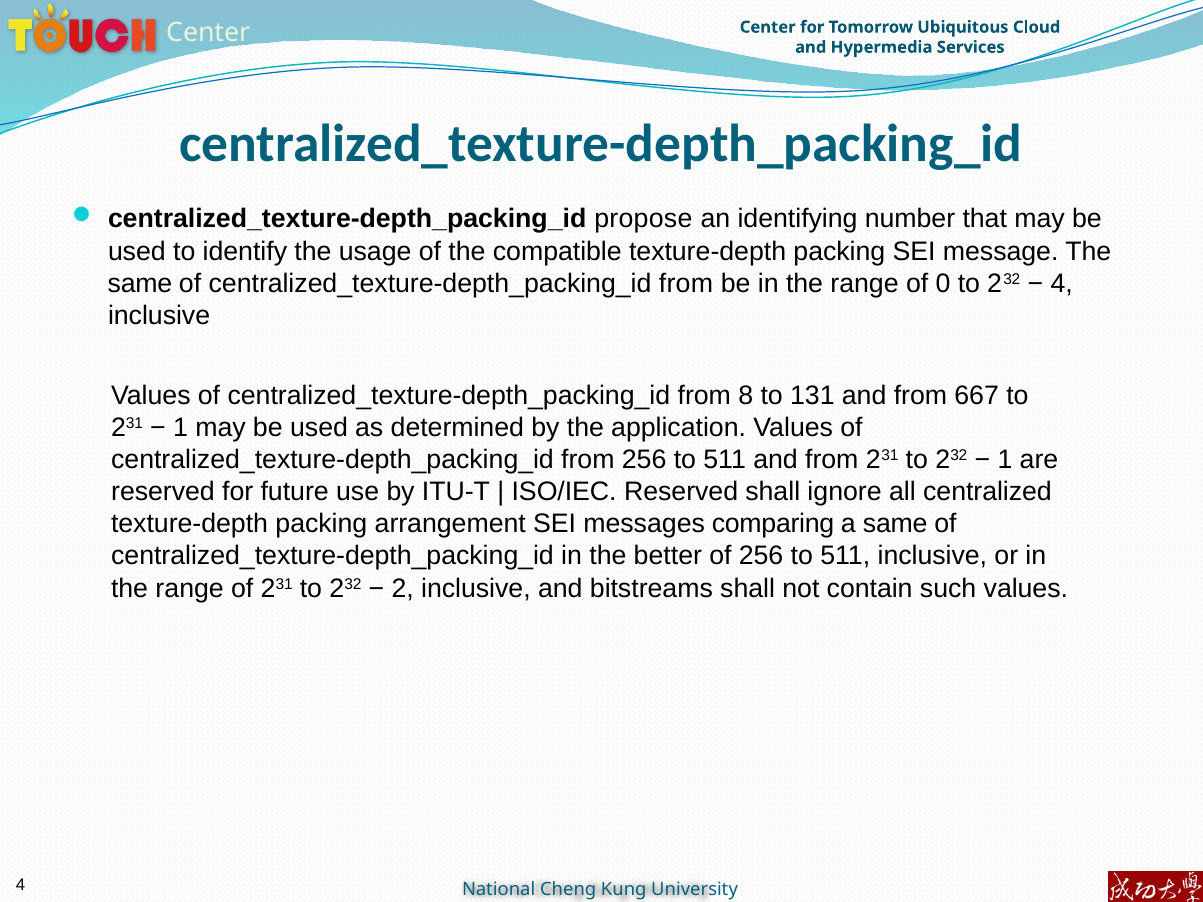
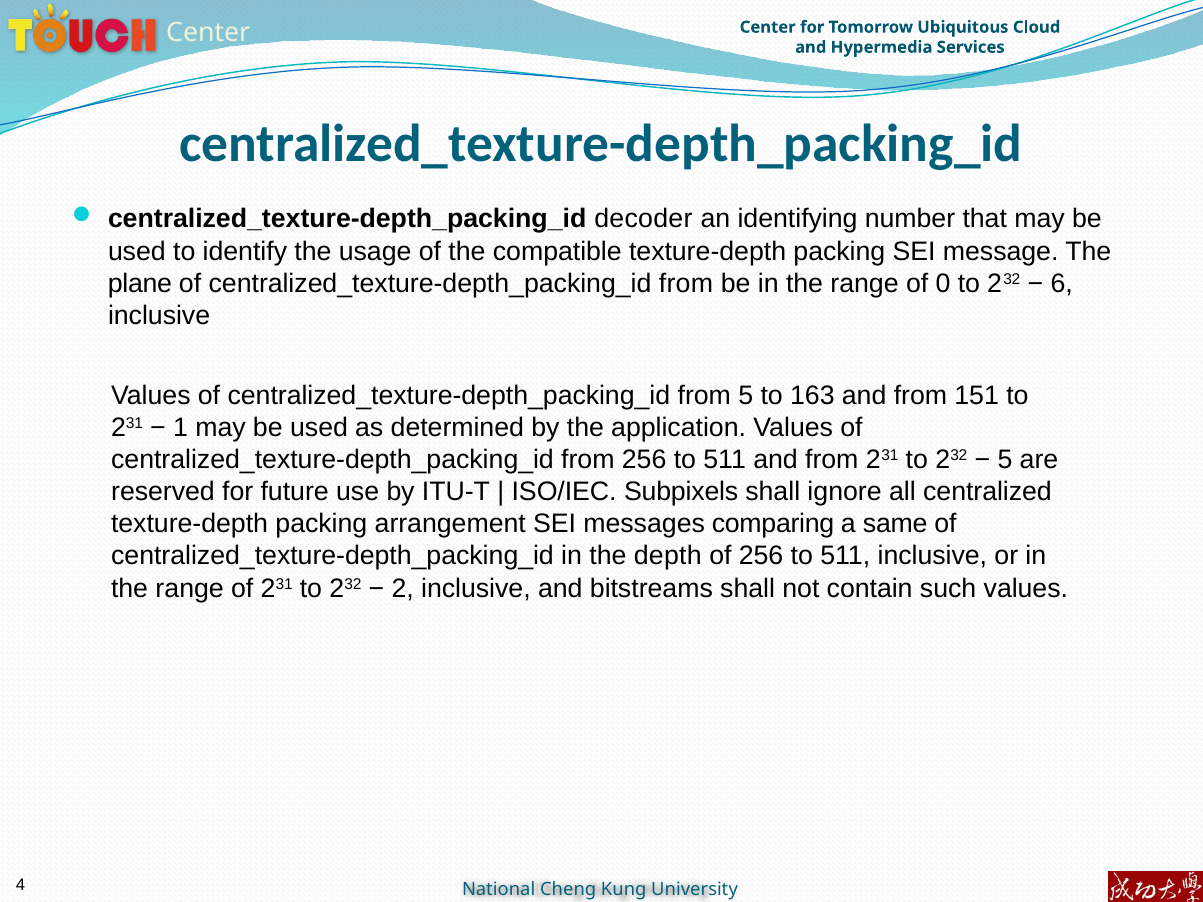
propose: propose -> decoder
same at (140, 283): same -> plane
4 at (1062, 283): 4 -> 6
from 8: 8 -> 5
131: 131 -> 163
667: 667 -> 151
1 at (1005, 460): 1 -> 5
ISO/IEC Reserved: Reserved -> Subpixels
better: better -> depth
